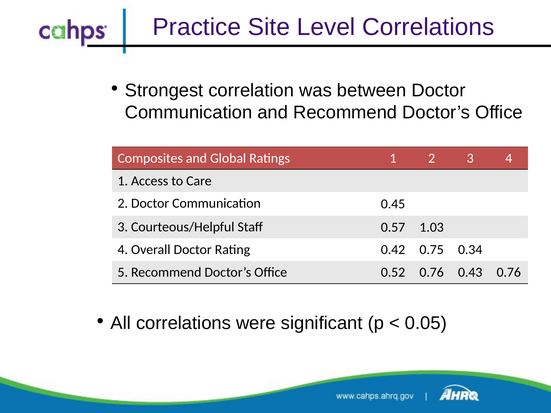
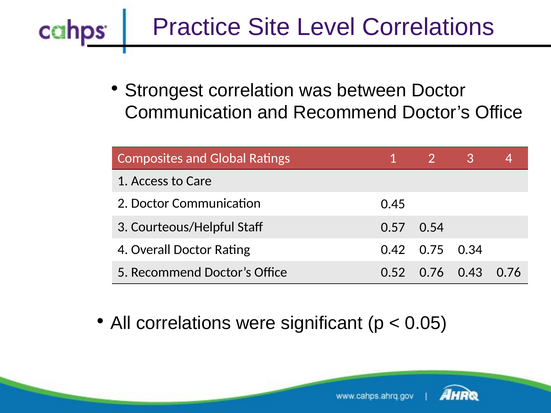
1.03: 1.03 -> 0.54
